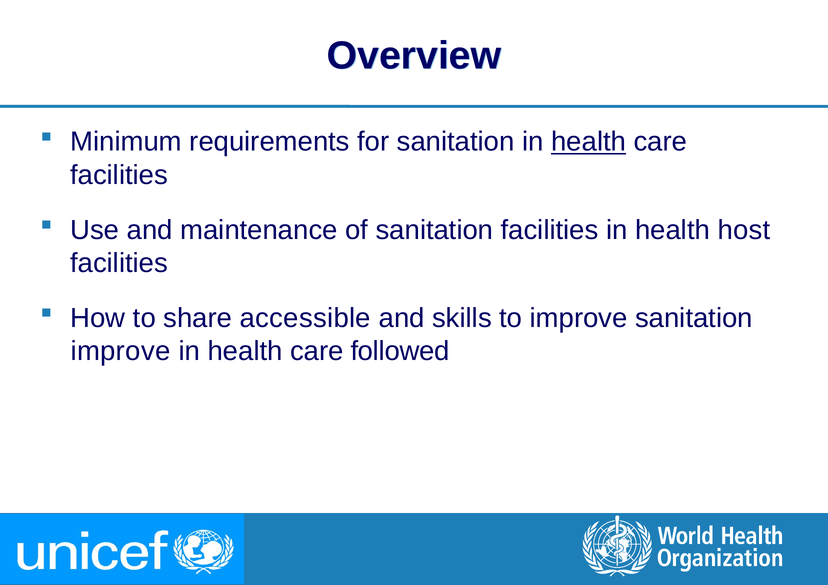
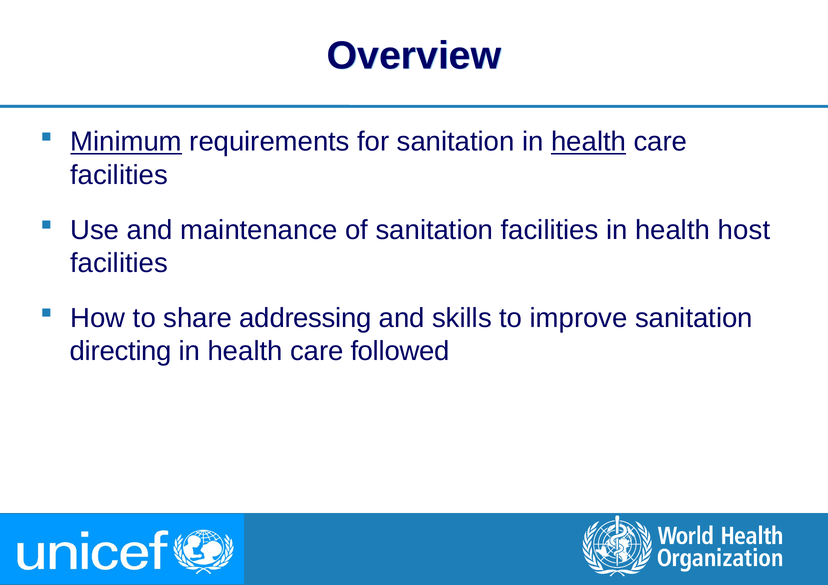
Minimum underline: none -> present
accessible: accessible -> addressing
improve at (121, 351): improve -> directing
